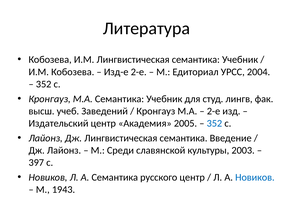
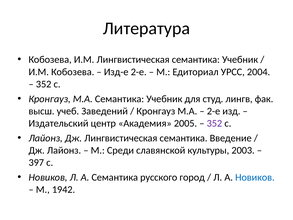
352 at (214, 123) colour: blue -> purple
русского центр: центр -> город
1943: 1943 -> 1942
